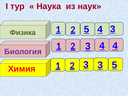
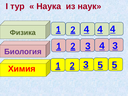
5 at (87, 29): 5 -> 4
3 at (113, 29): 3 -> 4
3 4 4: 4 -> 3
3 at (100, 65): 3 -> 5
